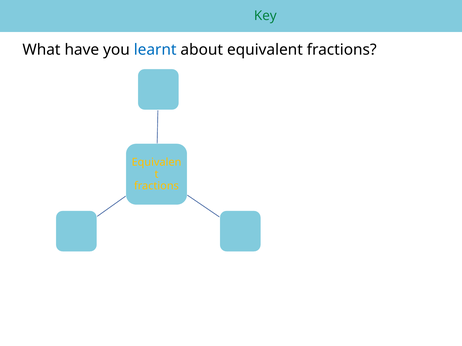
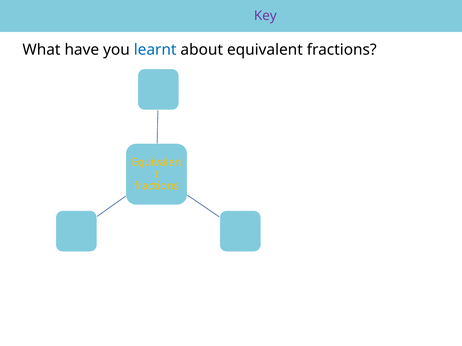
Key colour: green -> purple
